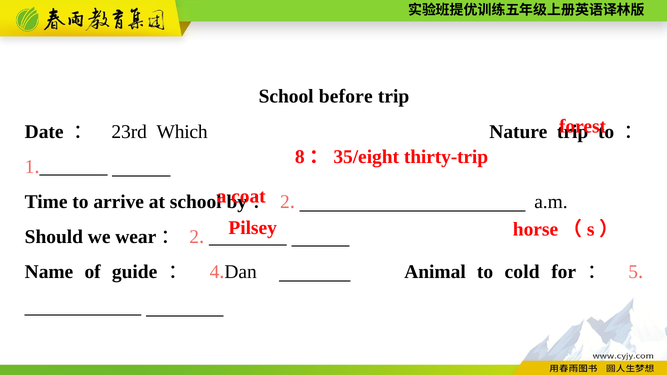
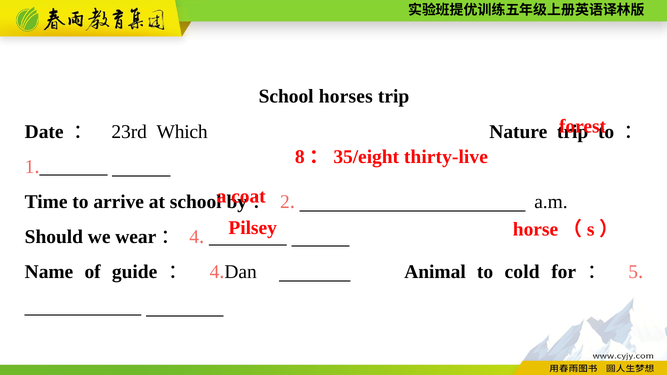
before: before -> horses
thirty-trip: thirty-trip -> thirty-live
2 at (194, 237): 2 -> 4
